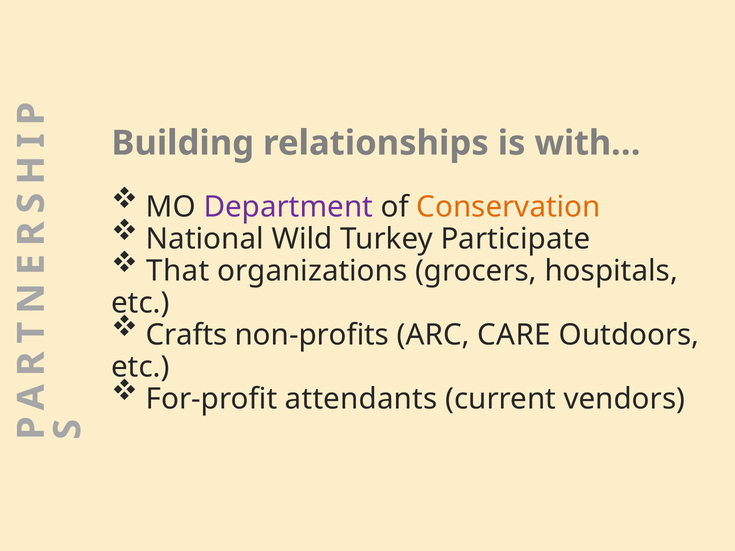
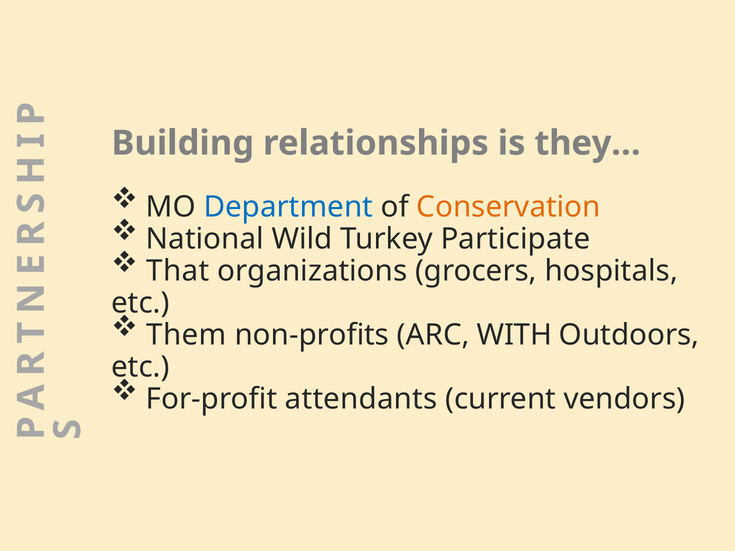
with…: with… -> they…
Department colour: purple -> blue
Crafts: Crafts -> Them
CARE: CARE -> WITH
